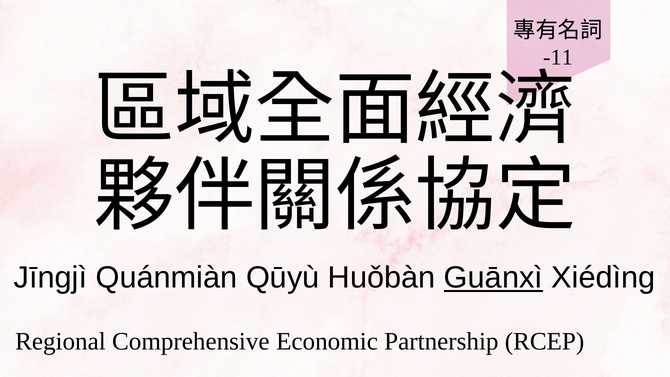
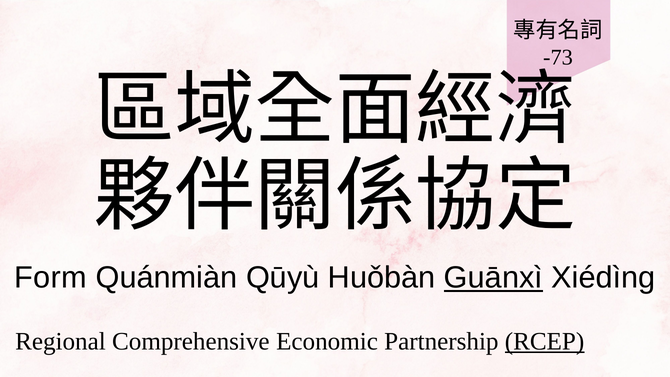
-11: -11 -> -73
Jīngjì: Jīngjì -> Form
RCEP underline: none -> present
